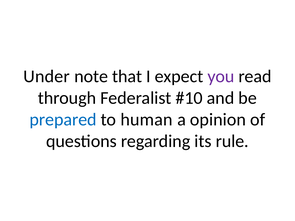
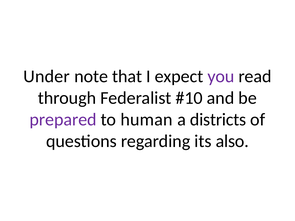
prepared colour: blue -> purple
opinion: opinion -> districts
rule: rule -> also
